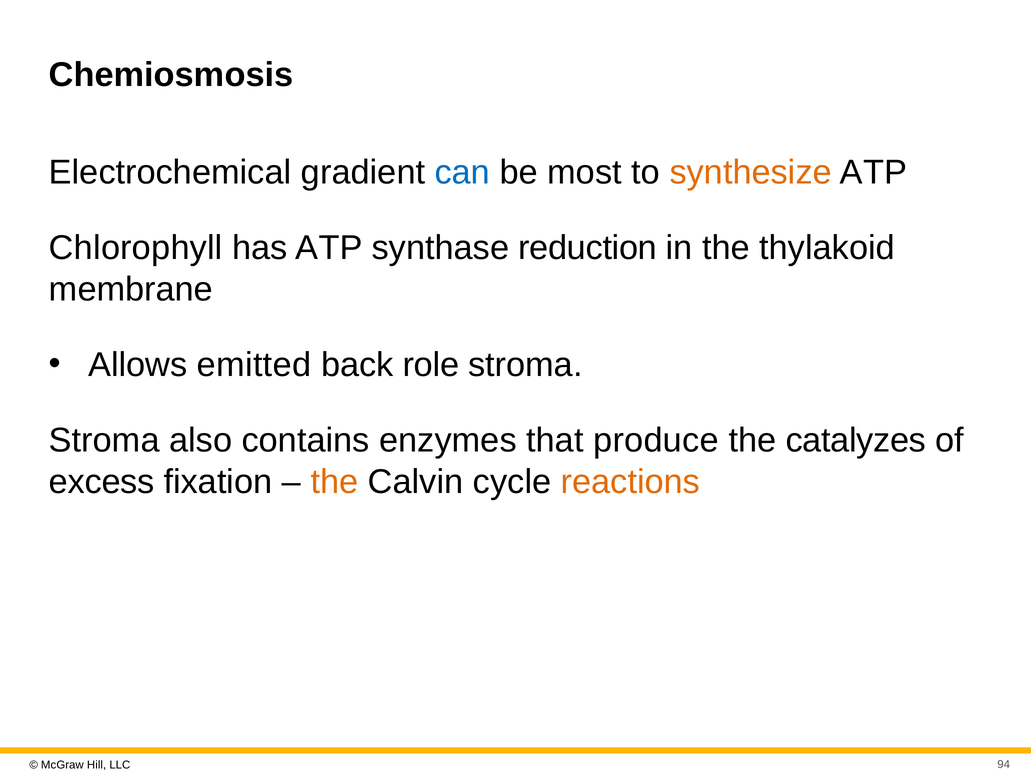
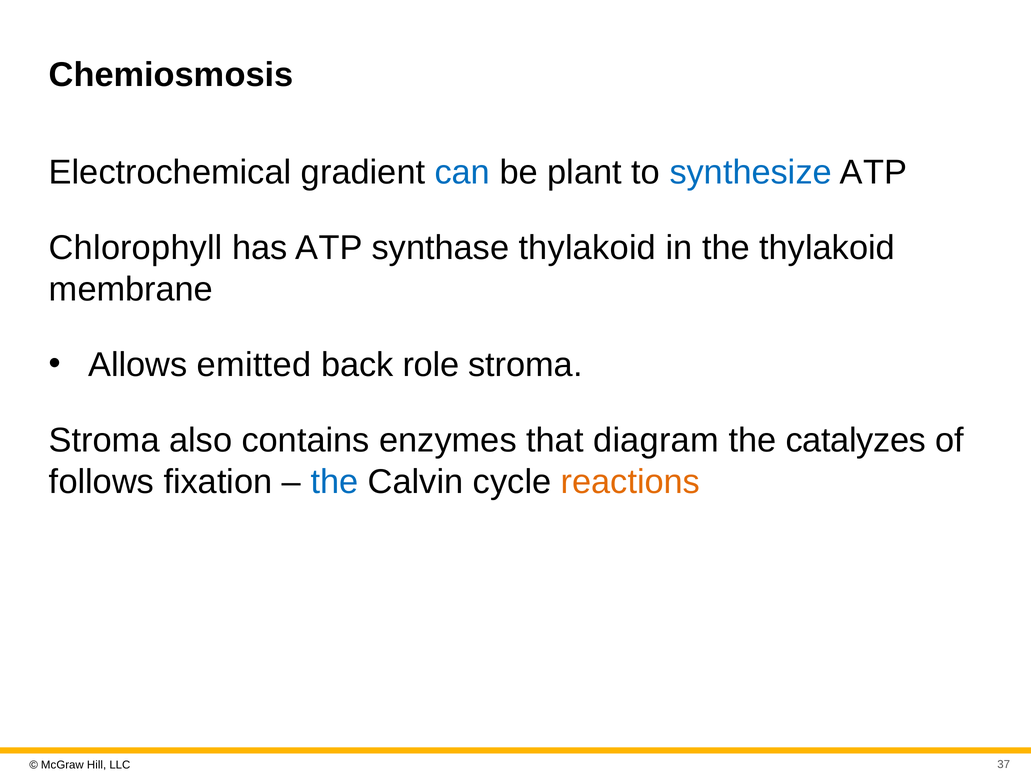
most: most -> plant
synthesize colour: orange -> blue
synthase reduction: reduction -> thylakoid
produce: produce -> diagram
excess: excess -> follows
the at (334, 481) colour: orange -> blue
94: 94 -> 37
